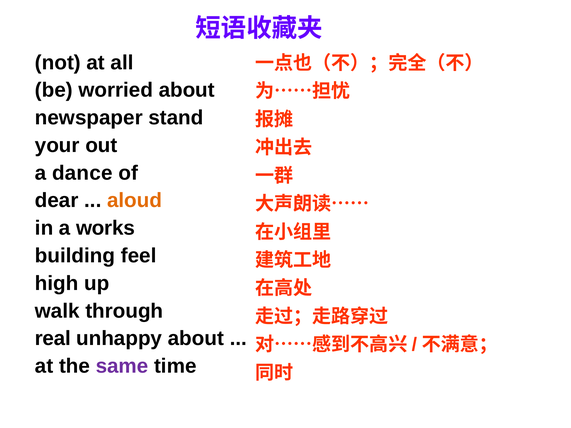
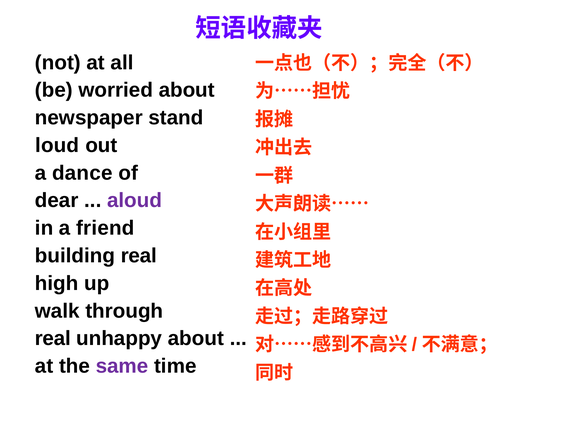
your: your -> loud
aloud colour: orange -> purple
works: works -> friend
building feel: feel -> real
